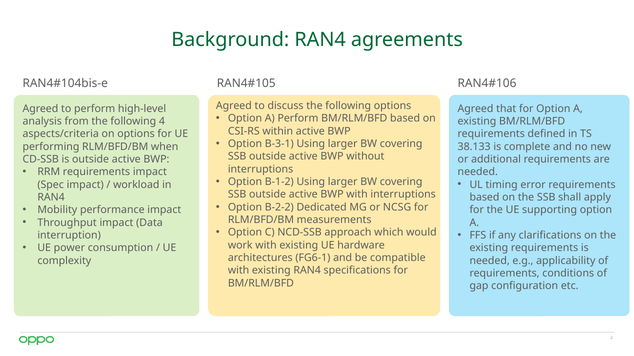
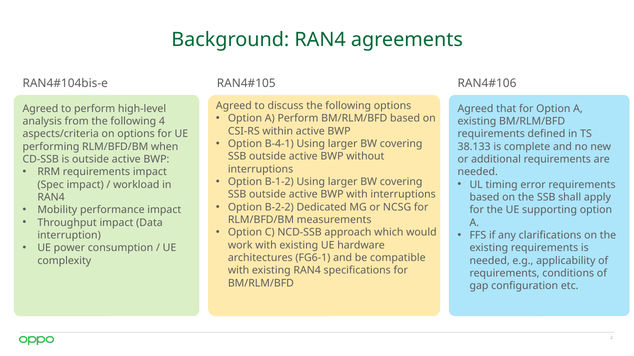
B-3-1: B-3-1 -> B-4-1
